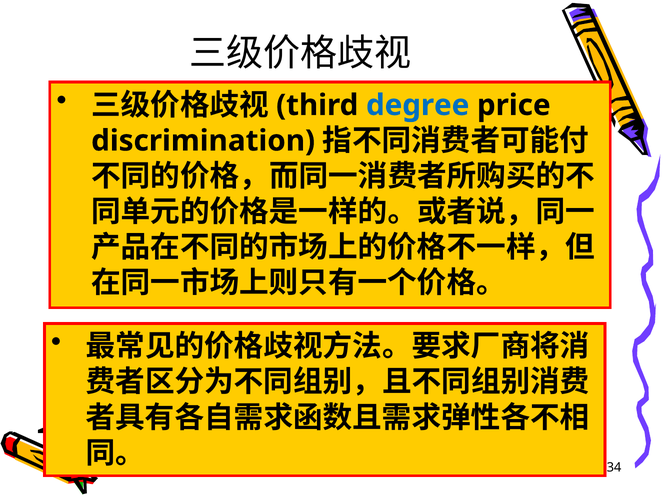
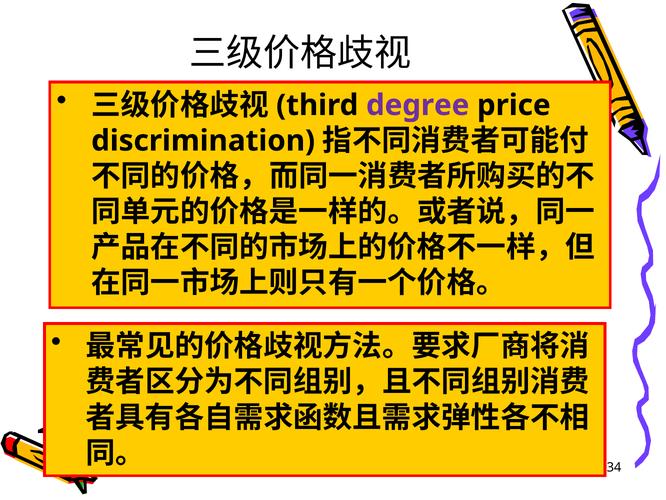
degree colour: blue -> purple
